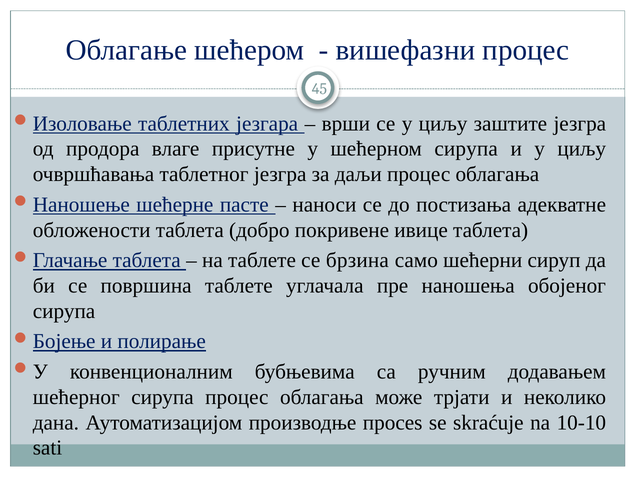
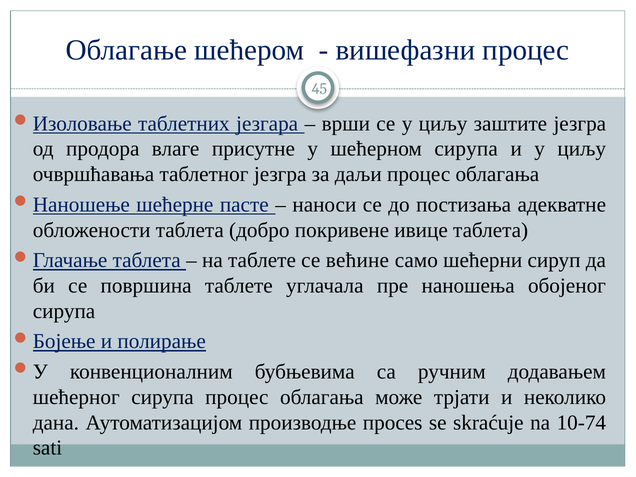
брзина: брзина -> већине
10-10: 10-10 -> 10-74
